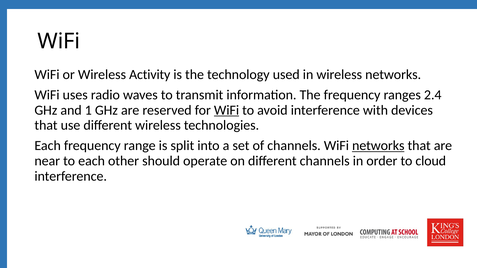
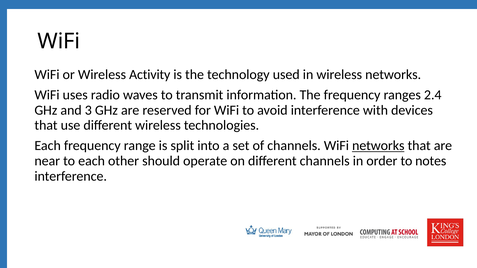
1: 1 -> 3
WiFi at (227, 110) underline: present -> none
cloud: cloud -> notes
